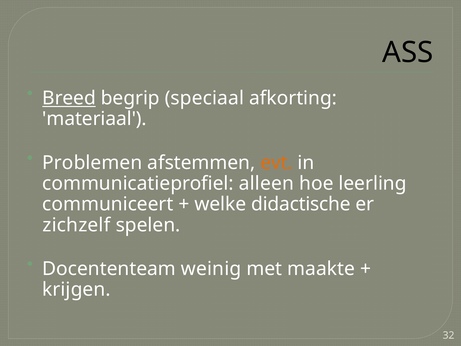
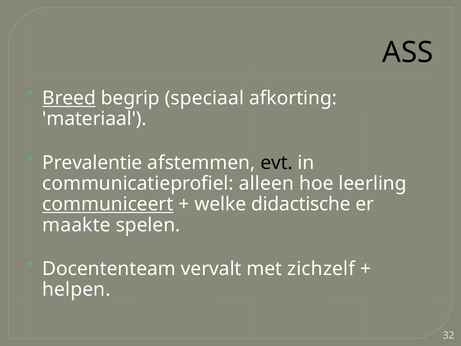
Problemen: Problemen -> Prevalentie
evt colour: orange -> black
communiceert underline: none -> present
zichzelf: zichzelf -> maakte
weinig: weinig -> vervalt
maakte: maakte -> zichzelf
krijgen: krijgen -> helpen
